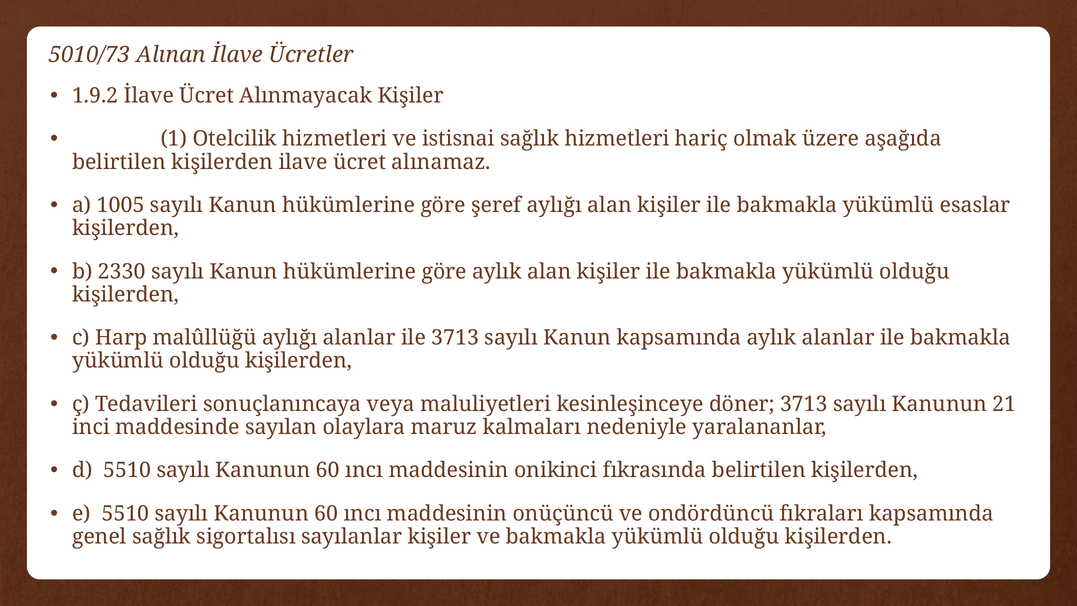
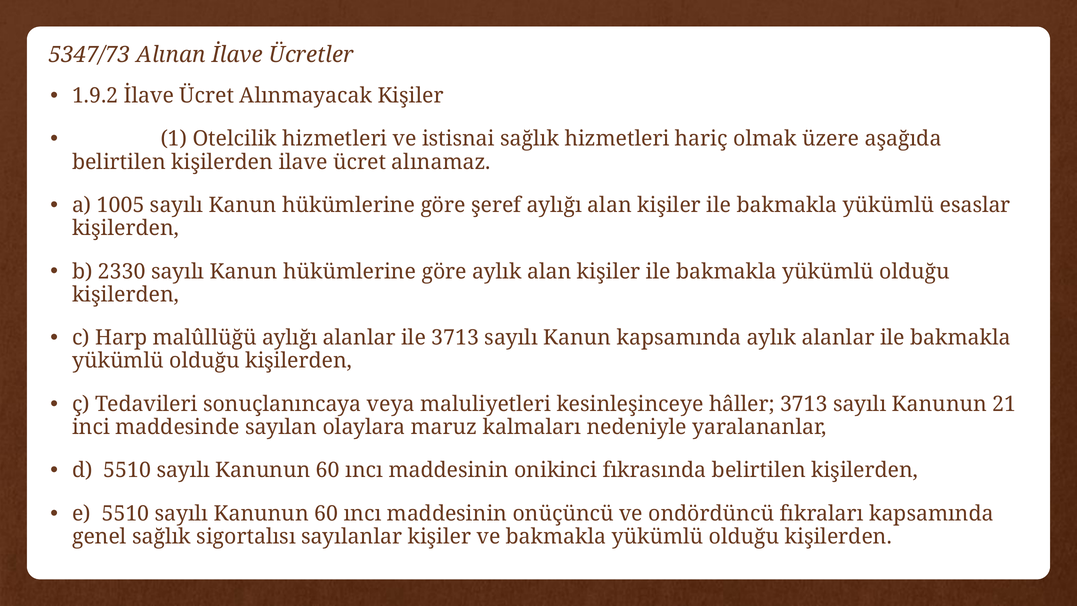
5010/73: 5010/73 -> 5347/73
döner: döner -> hâller
